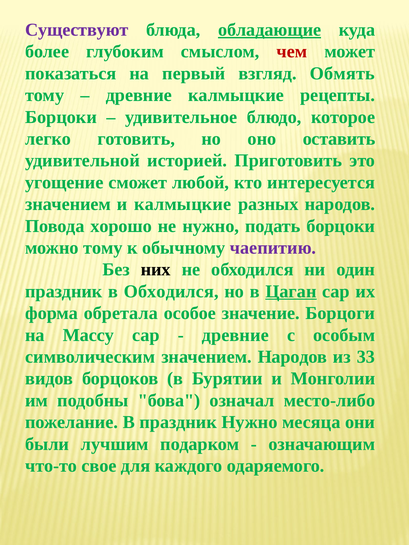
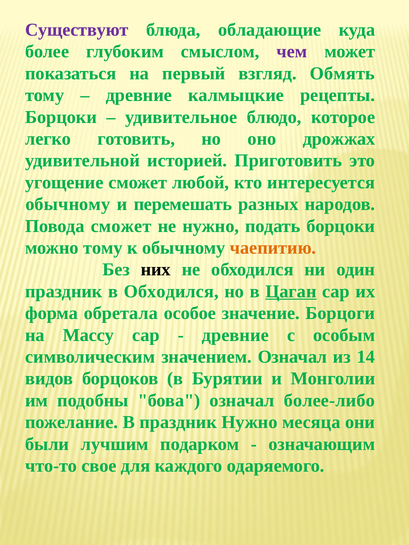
обладающие underline: present -> none
чем colour: red -> purple
оставить: оставить -> дрожжах
значением at (68, 204): значением -> обычному
и калмыцкие: калмыцкие -> перемешать
Повода хорошо: хорошо -> сможет
чаепитию colour: purple -> orange
значением Народов: Народов -> Означал
33: 33 -> 14
место-либо: место-либо -> более-либо
